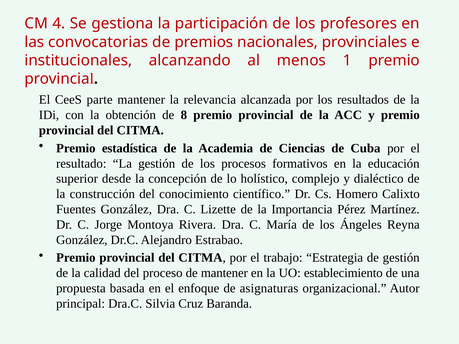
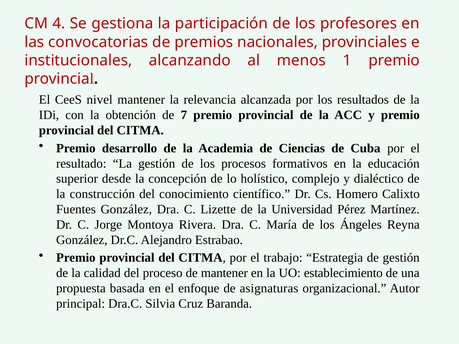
parte: parte -> nivel
8: 8 -> 7
estadística: estadística -> desarrollo
Importancia: Importancia -> Universidad
